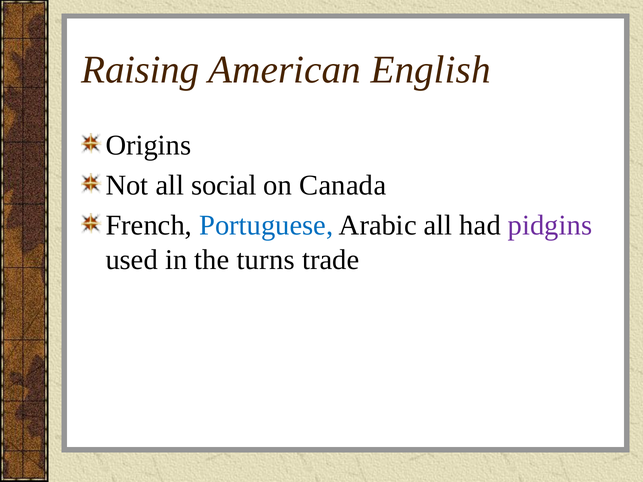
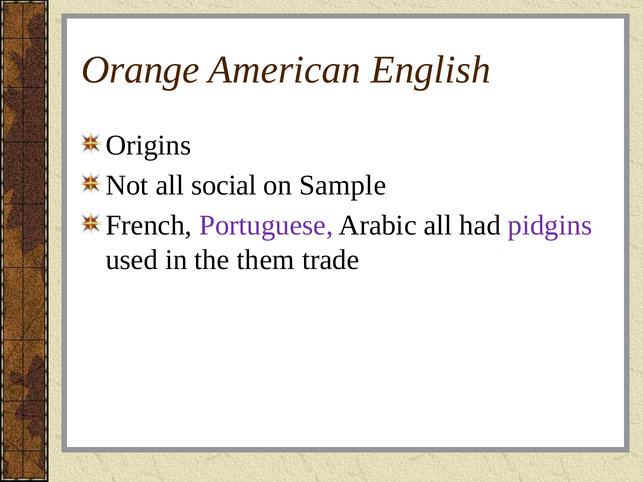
Raising: Raising -> Orange
Canada: Canada -> Sample
Portuguese colour: blue -> purple
turns: turns -> them
